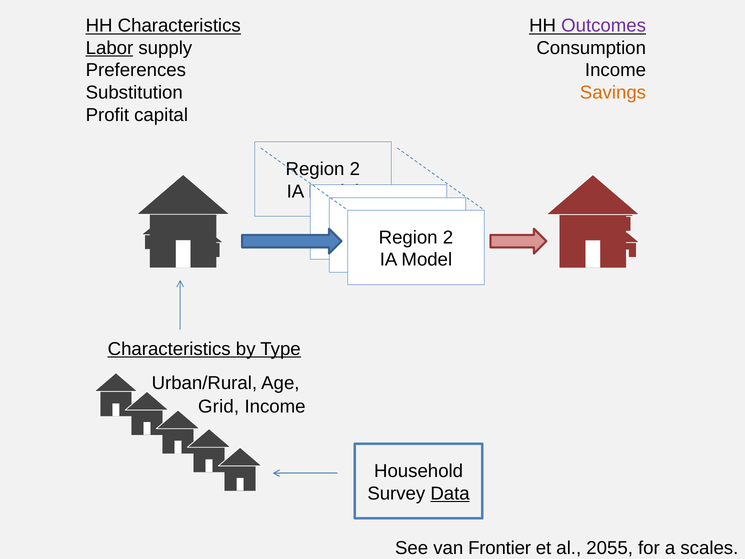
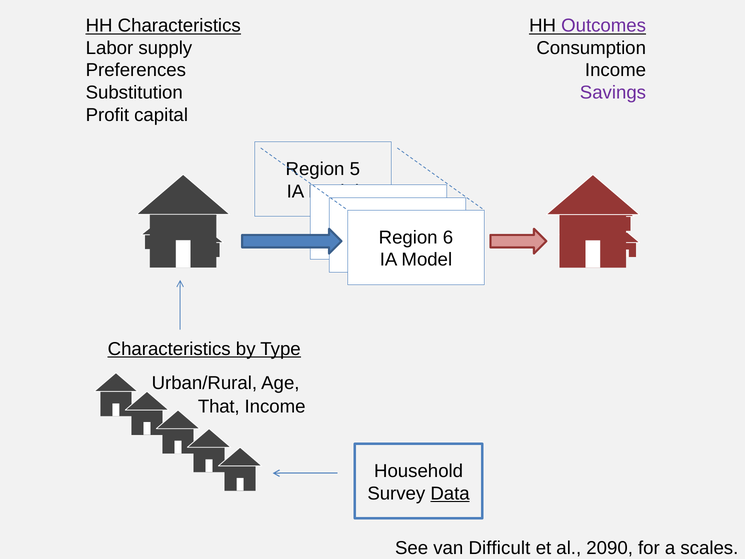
Labor underline: present -> none
Savings colour: orange -> purple
2 at (355, 169): 2 -> 5
2 at (448, 237): 2 -> 6
Grid: Grid -> That
Frontier: Frontier -> Difficult
2055: 2055 -> 2090
